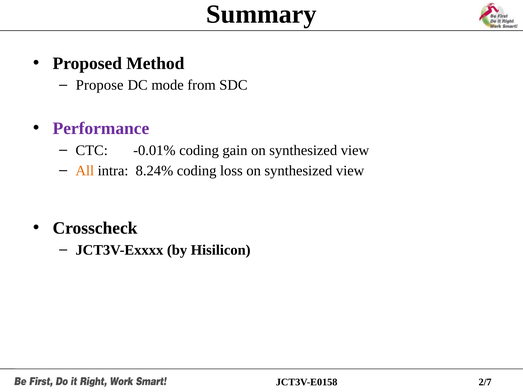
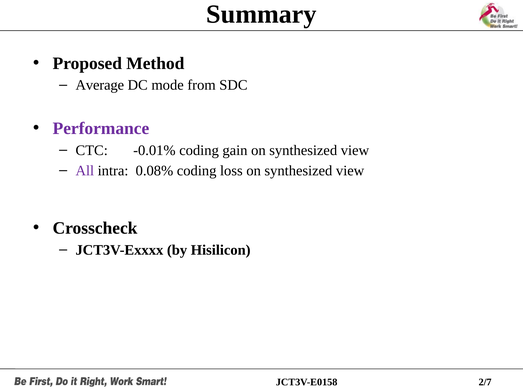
Propose: Propose -> Average
All colour: orange -> purple
8.24%: 8.24% -> 0.08%
